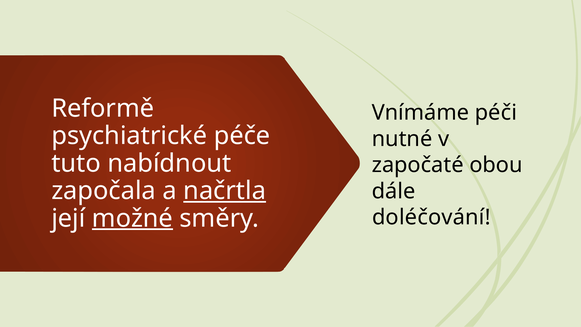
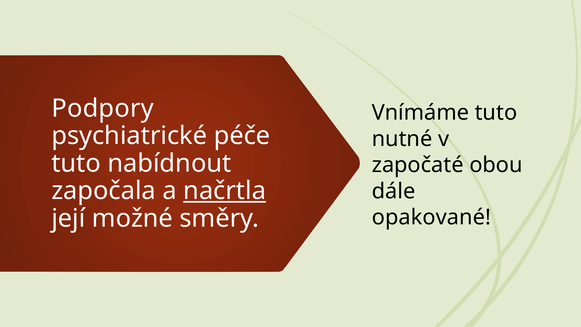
Reformě: Reformě -> Podpory
Vnímáme péči: péči -> tuto
možné underline: present -> none
doléčování: doléčování -> opakované
